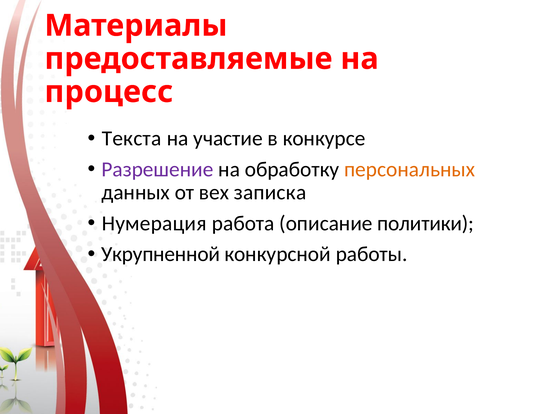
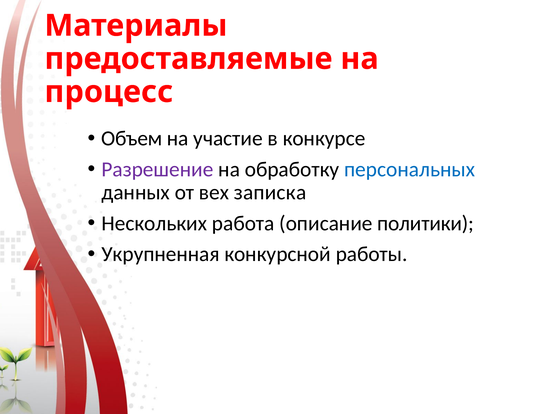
Текста: Текста -> Объем
персональных colour: orange -> blue
Нумерация: Нумерация -> Нескольких
Укрупненной: Укрупненной -> Укрупненная
